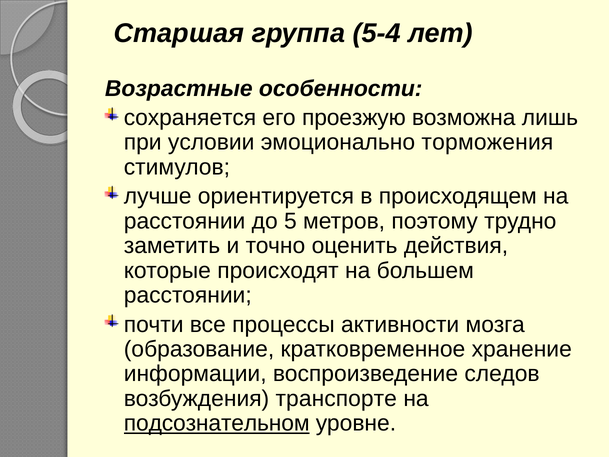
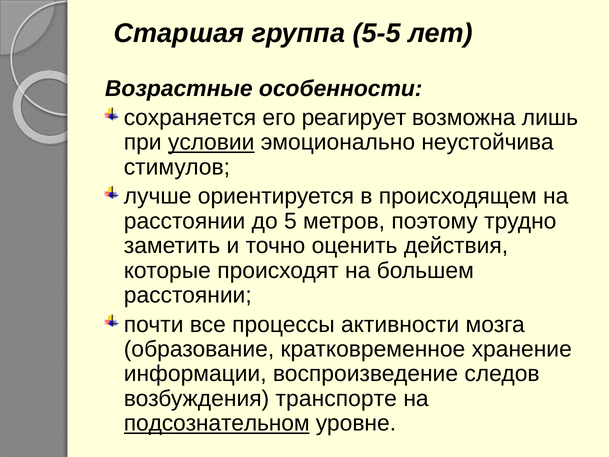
5-4: 5-4 -> 5-5
проезжую: проезжую -> реагирует
условии underline: none -> present
торможения: торможения -> неустойчива
